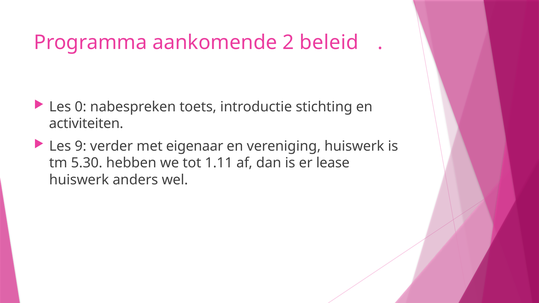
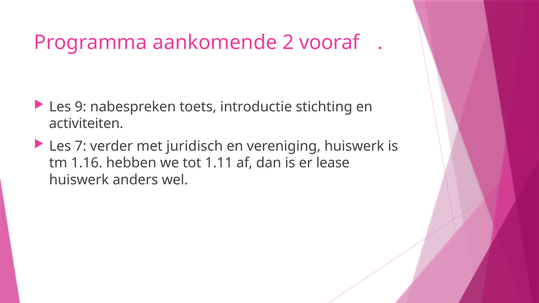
beleid: beleid -> vooraf
0: 0 -> 9
9: 9 -> 7
eigenaar: eigenaar -> juridisch
5.30: 5.30 -> 1.16
